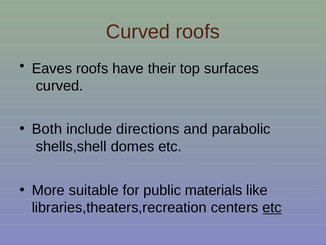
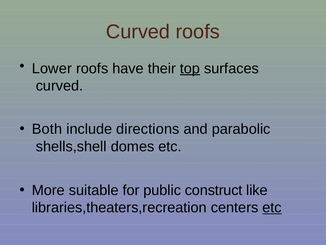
Eaves: Eaves -> Lower
top underline: none -> present
materials: materials -> construct
